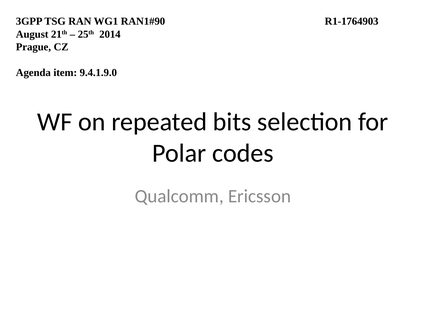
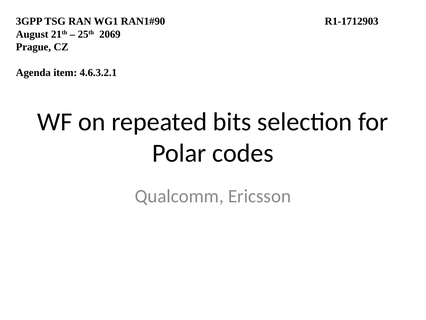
R1-1764903: R1-1764903 -> R1-1712903
2014: 2014 -> 2069
9.4.1.9.0: 9.4.1.9.0 -> 4.6.3.2.1
